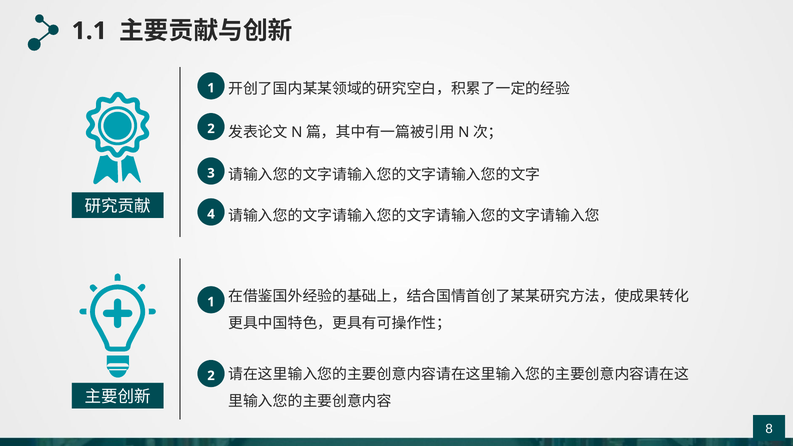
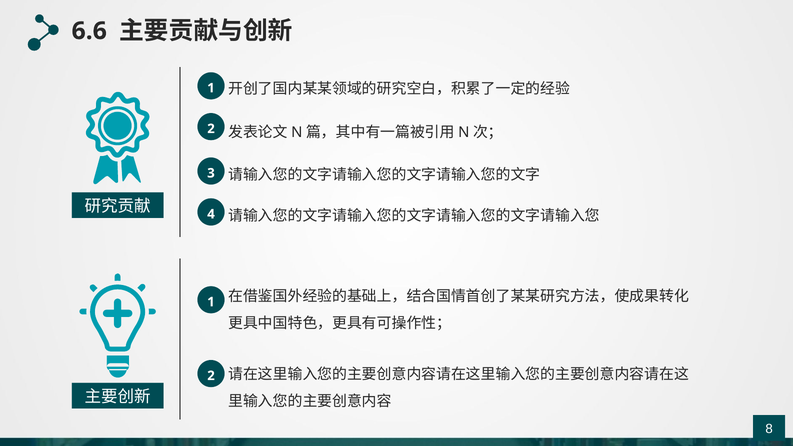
1.1: 1.1 -> 6.6
